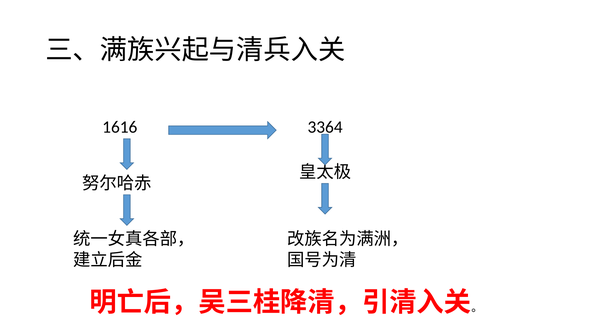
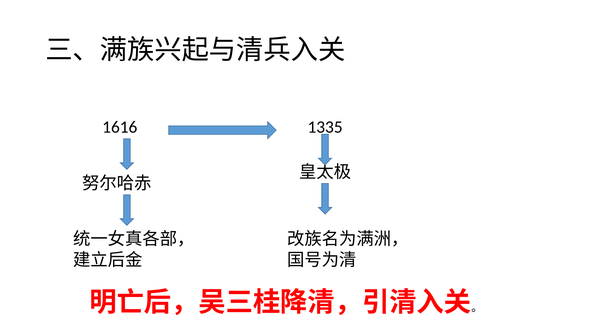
3364: 3364 -> 1335
